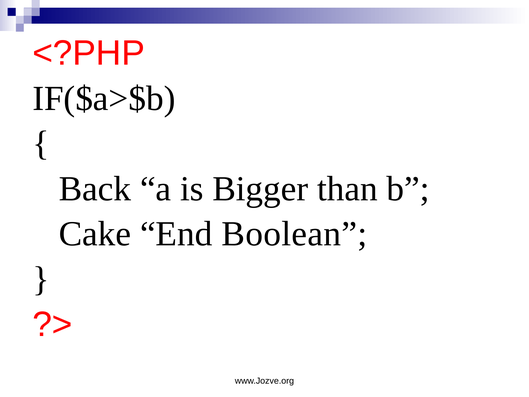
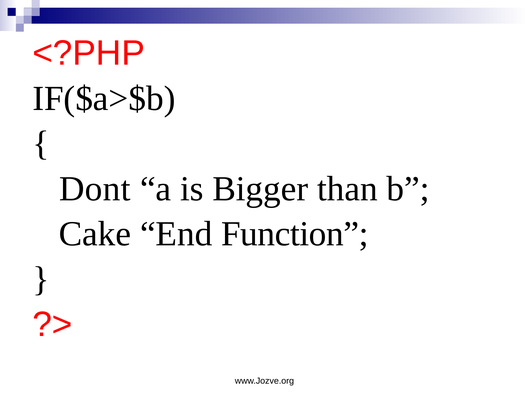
Back: Back -> Dont
Boolean: Boolean -> Function
